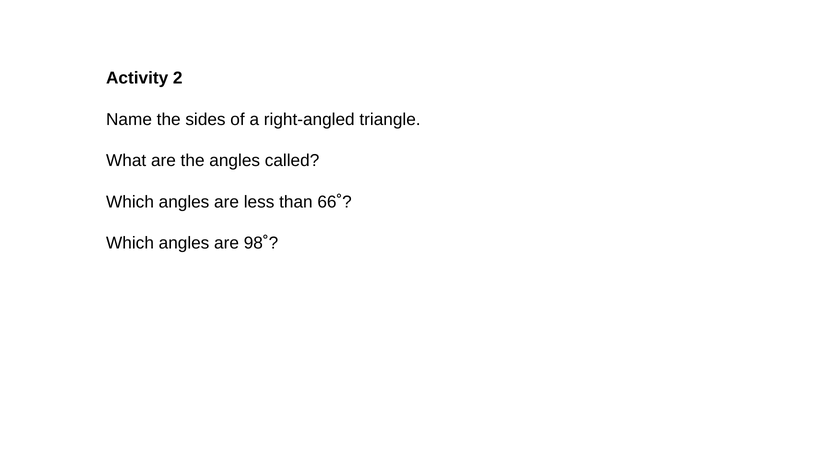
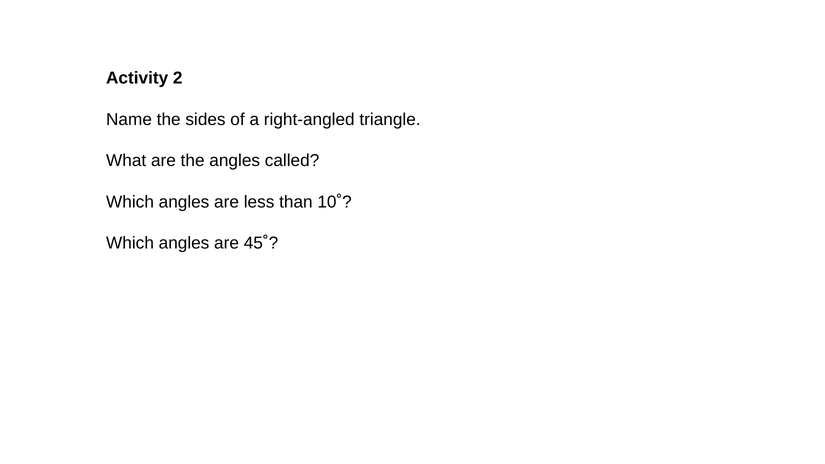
66˚: 66˚ -> 10˚
98˚: 98˚ -> 45˚
